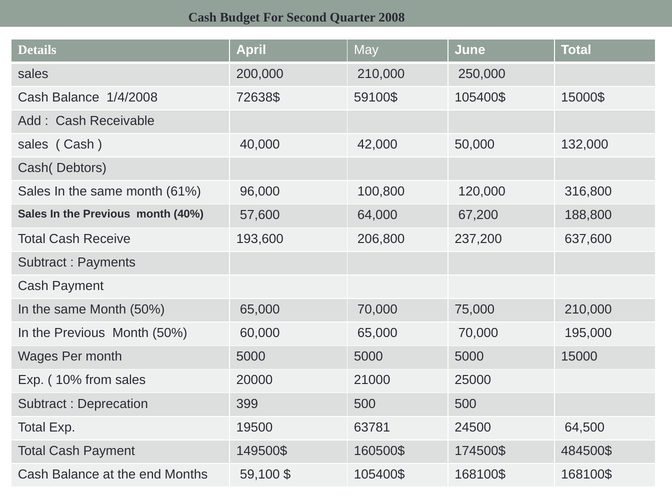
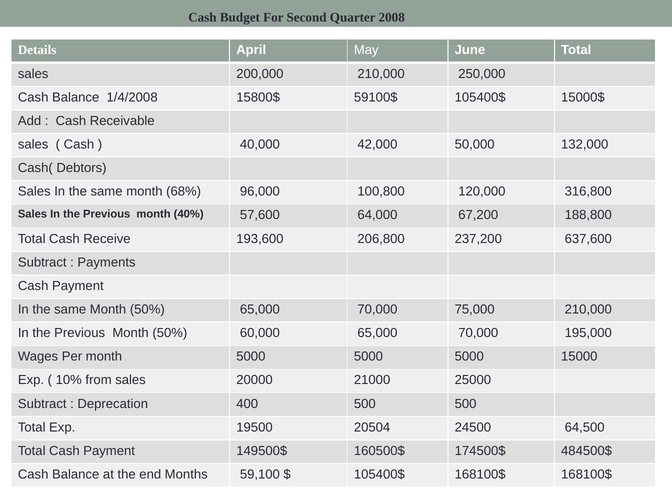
72638$: 72638$ -> 15800$
61%: 61% -> 68%
399: 399 -> 400
63781: 63781 -> 20504
